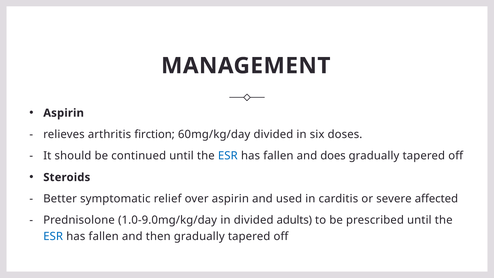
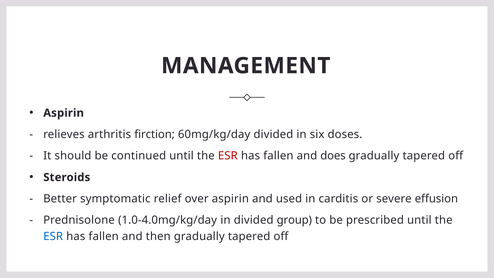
ESR at (228, 156) colour: blue -> red
affected: affected -> effusion
1.0-9.0mg/kg/day: 1.0-9.0mg/kg/day -> 1.0-4.0mg/kg/day
adults: adults -> group
